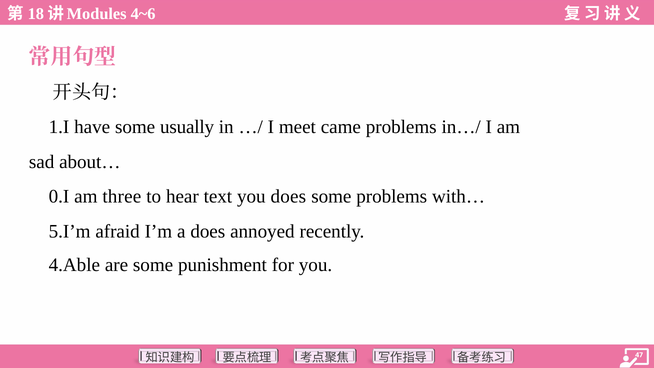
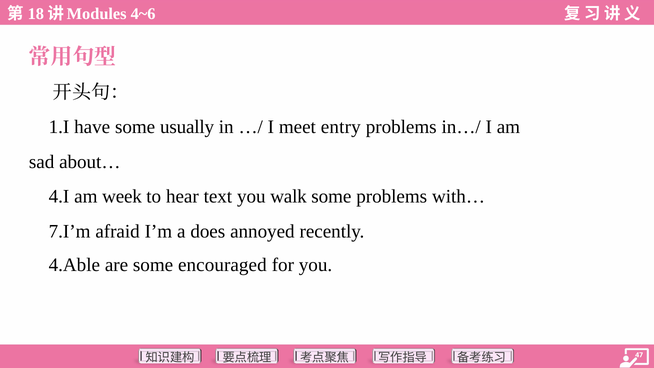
came: came -> entry
0.I: 0.I -> 4.I
three: three -> week
you does: does -> walk
5.I’m: 5.I’m -> 7.I’m
punishment: punishment -> encouraged
